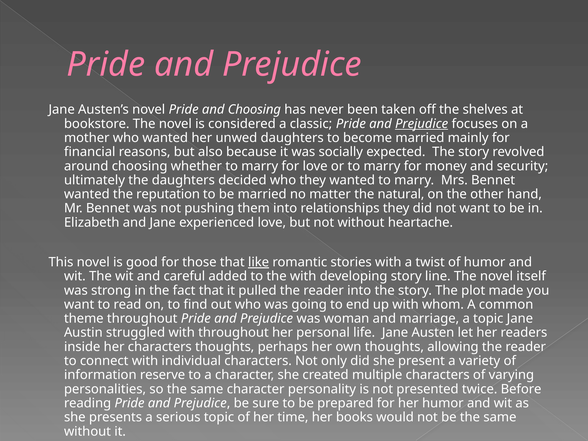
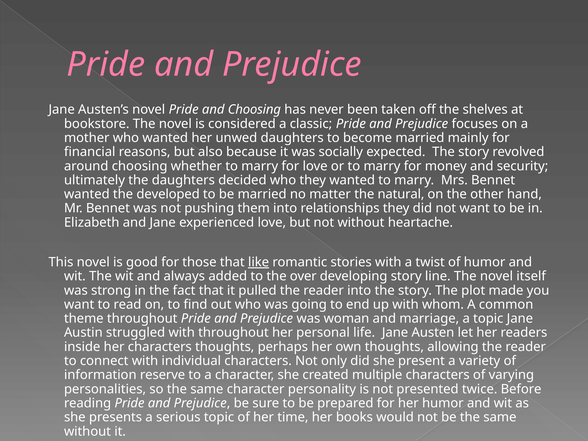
Prejudice at (422, 124) underline: present -> none
reputation: reputation -> developed
careful: careful -> always
the with: with -> over
